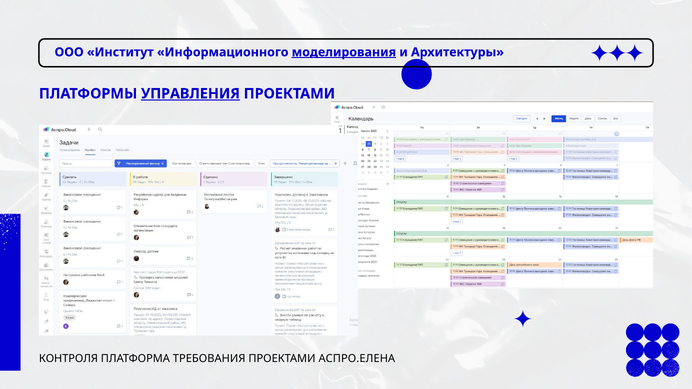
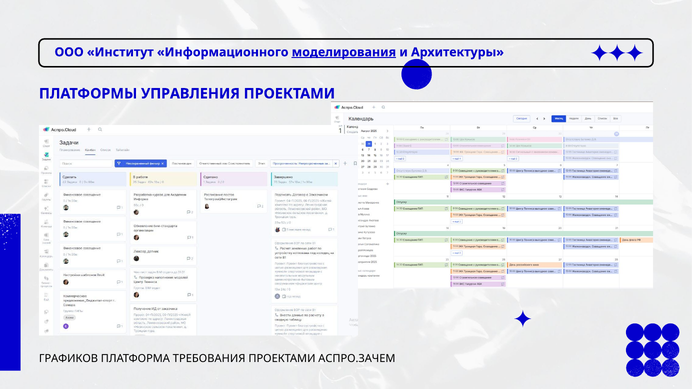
УПРАВЛЕНИЯ underline: present -> none
КОНТРОЛЯ: КОНТРОЛЯ -> ГРАФИКОВ
АСПРО.ЕЛЕНА: АСПРО.ЕЛЕНА -> АСПРО.ЗАЧЕМ
